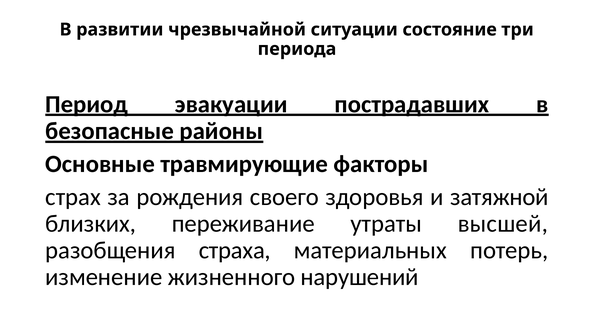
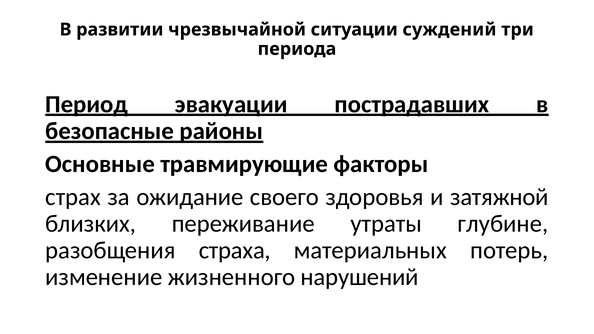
состояние: состояние -> суждений
рождения: рождения -> ожидание
высшей: высшей -> глубине
